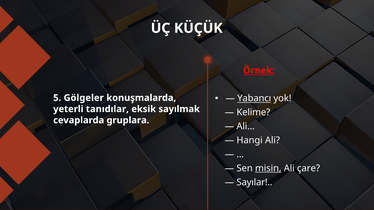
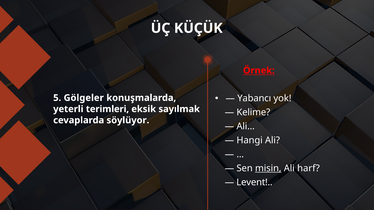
Yabancı underline: present -> none
tanıdılar: tanıdılar -> terimleri
gruplara: gruplara -> söylüyor
çare: çare -> harf
Sayılar: Sayılar -> Levent
